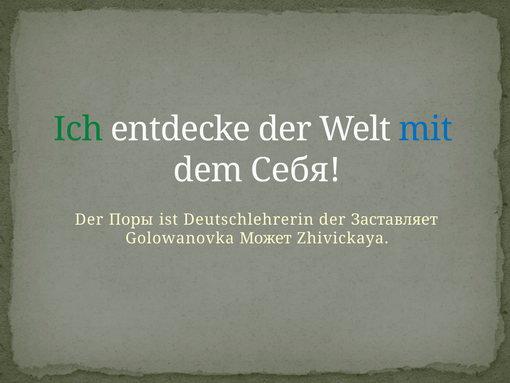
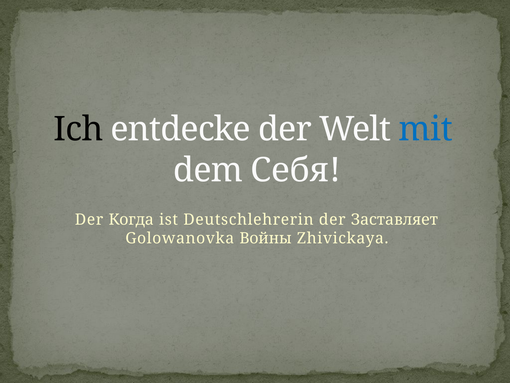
Ich colour: green -> black
Поры: Поры -> Когда
Может: Может -> Войны
